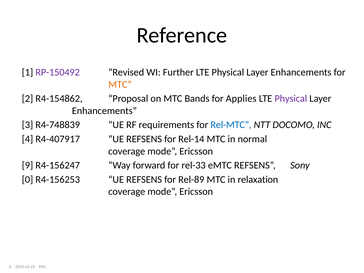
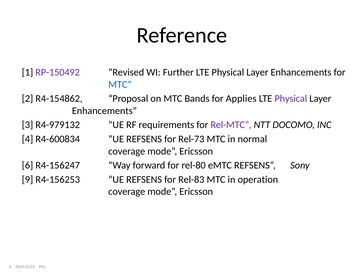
MTC at (120, 84) colour: orange -> blue
R4-748839: R4-748839 -> R4-979132
Rel-MTC colour: blue -> purple
R4-407917: R4-407917 -> R4-600834
Rel-14: Rel-14 -> Rel-73
9: 9 -> 6
rel-33: rel-33 -> rel-80
0: 0 -> 9
Rel-89: Rel-89 -> Rel-83
relaxation: relaxation -> operation
